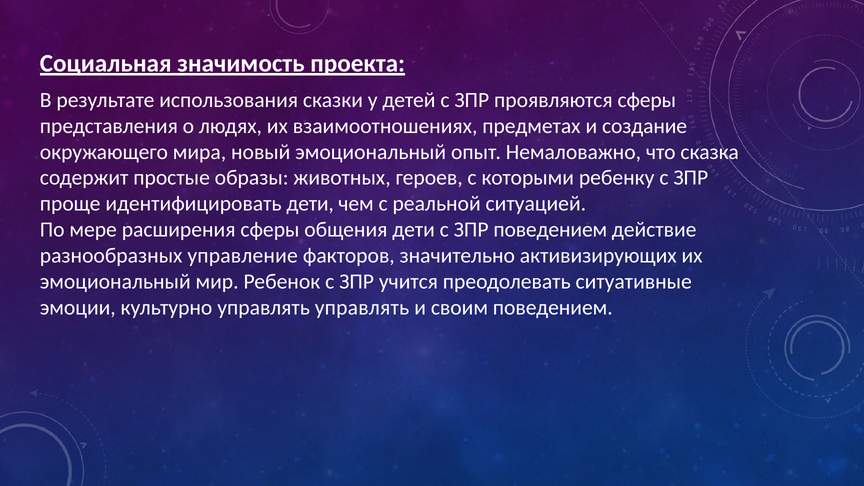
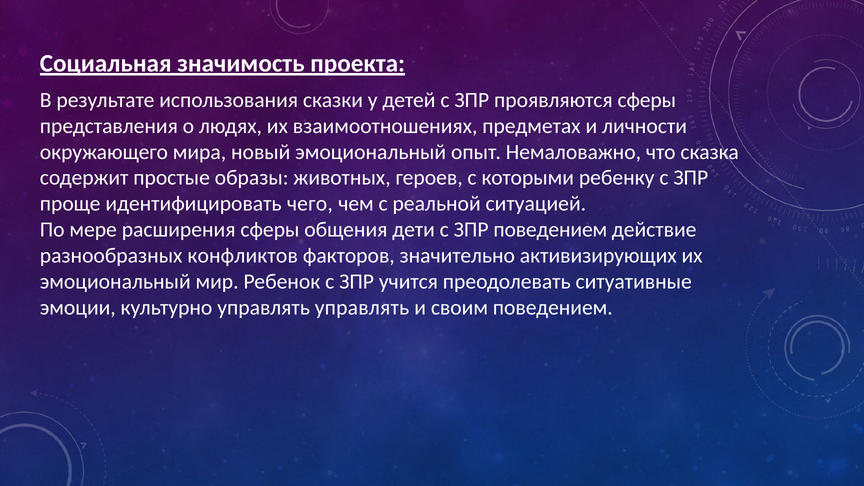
создание: создание -> личности
идентифицировать дети: дети -> чего
управление: управление -> конфликтов
